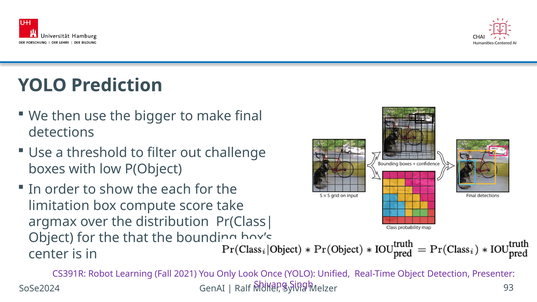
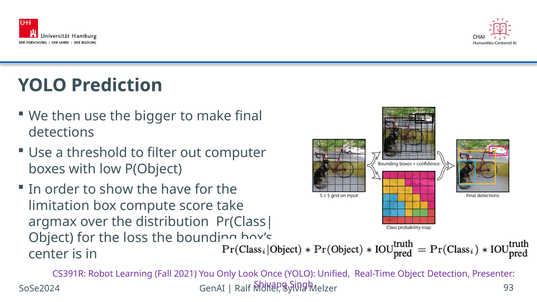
challenge: challenge -> computer
each: each -> have
that: that -> loss
